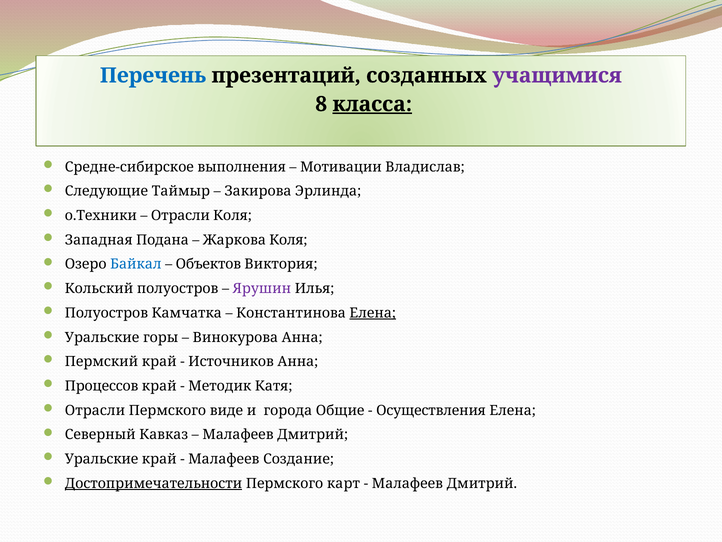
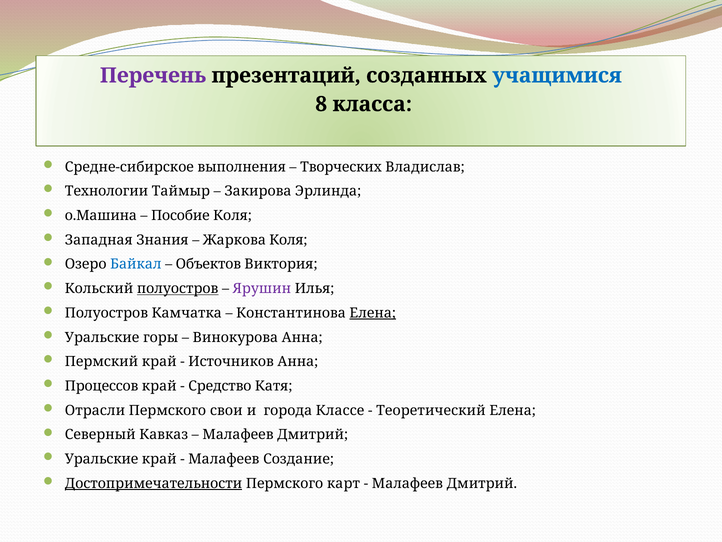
Перечень colour: blue -> purple
учащимися colour: purple -> blue
класса underline: present -> none
Мотивации: Мотивации -> Творческих
Следующие: Следующие -> Технологии
о.Техники: о.Техники -> о.Машина
Отрасли at (180, 215): Отрасли -> Пособие
Подана: Подана -> Знания
полуостров at (178, 288) underline: none -> present
Методик: Методик -> Средство
виде: виде -> свои
Общие: Общие -> Классе
Осуществления: Осуществления -> Теоретический
